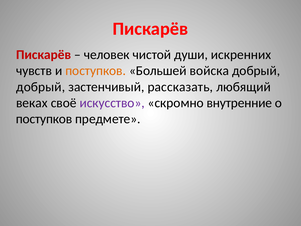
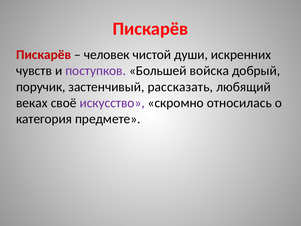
поступков at (96, 71) colour: orange -> purple
добрый at (41, 87): добрый -> поручик
внутренние: внутренние -> относилась
поступков at (44, 119): поступков -> категория
